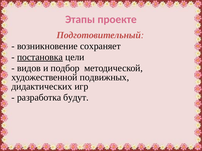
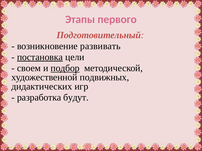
проекте: проекте -> первого
сохраняет: сохраняет -> развивать
видов: видов -> своем
подбор underline: none -> present
